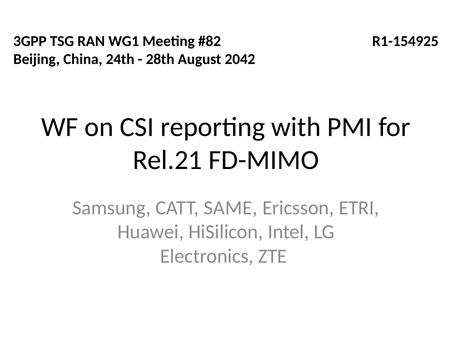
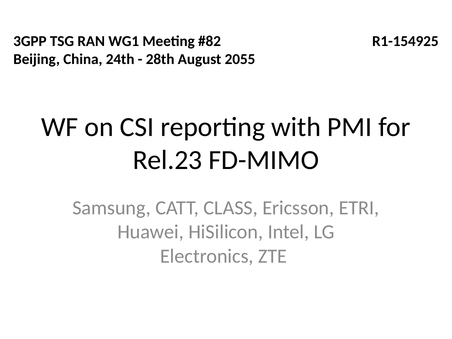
2042: 2042 -> 2055
Rel.21: Rel.21 -> Rel.23
SAME: SAME -> CLASS
